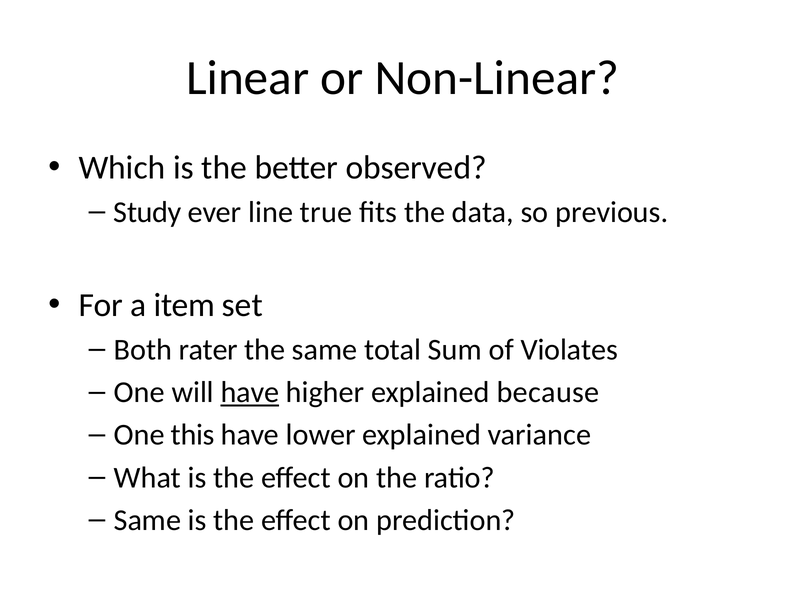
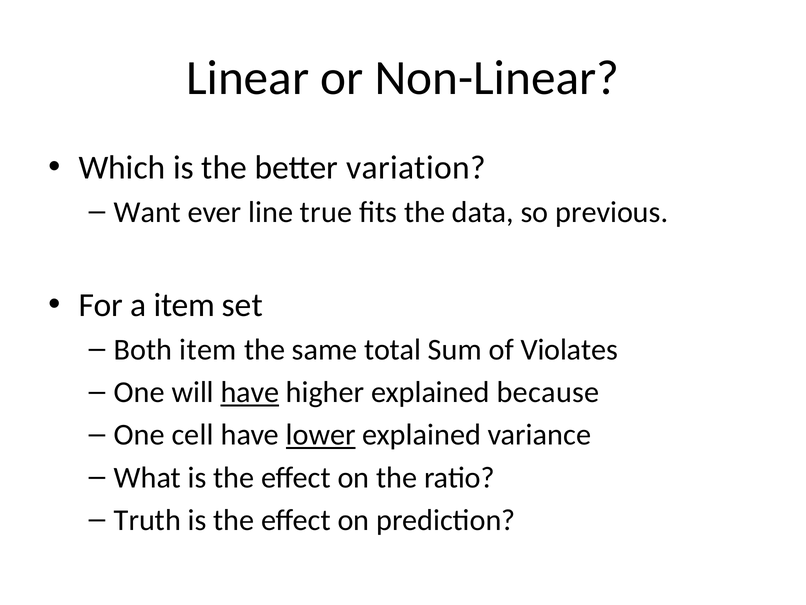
observed: observed -> variation
Study: Study -> Want
Both rater: rater -> item
this: this -> cell
lower underline: none -> present
Same at (147, 520): Same -> Truth
